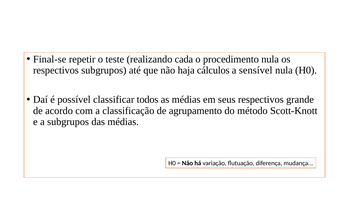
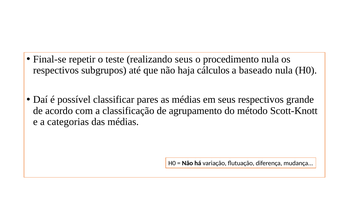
realizando cada: cada -> seus
sensível: sensível -> baseado
todos: todos -> pares
a subgrupos: subgrupos -> categorias
